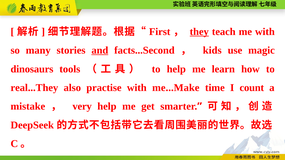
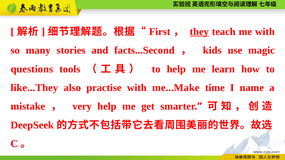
and underline: present -> none
dinosaurs: dinosaurs -> questions
real...They: real...They -> like...They
count: count -> name
